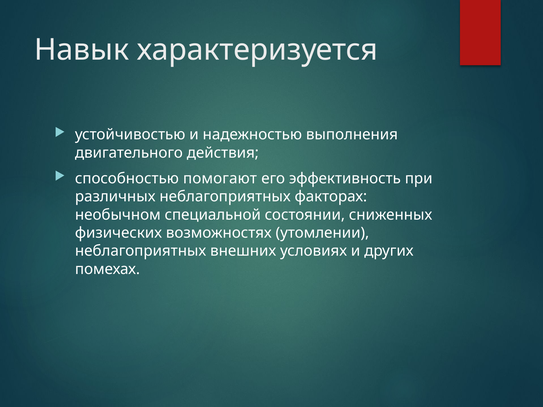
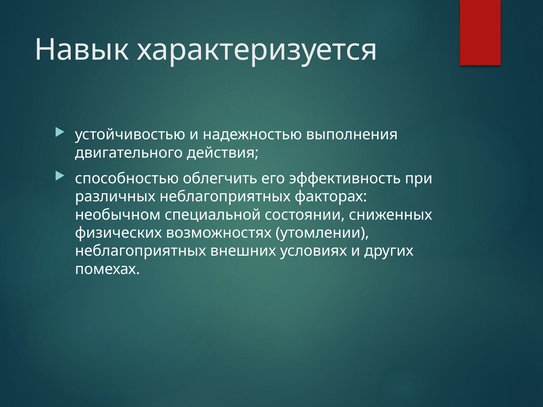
помогают: помогают -> облегчить
